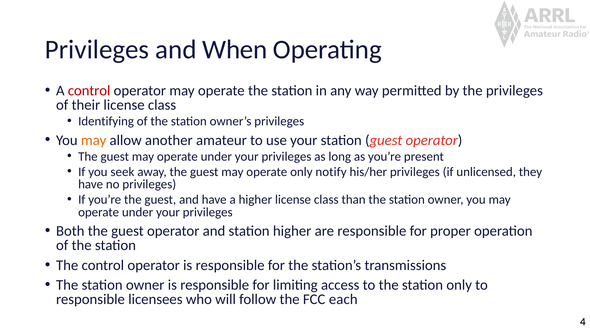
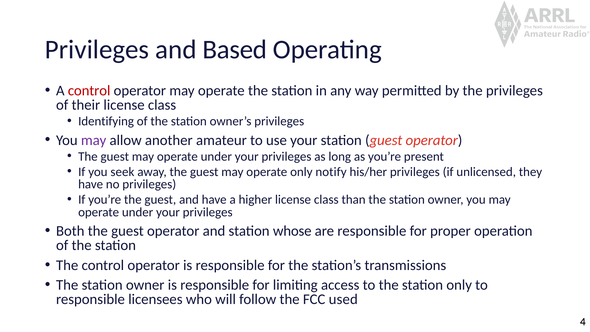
When: When -> Based
may at (94, 140) colour: orange -> purple
station higher: higher -> whose
each: each -> used
